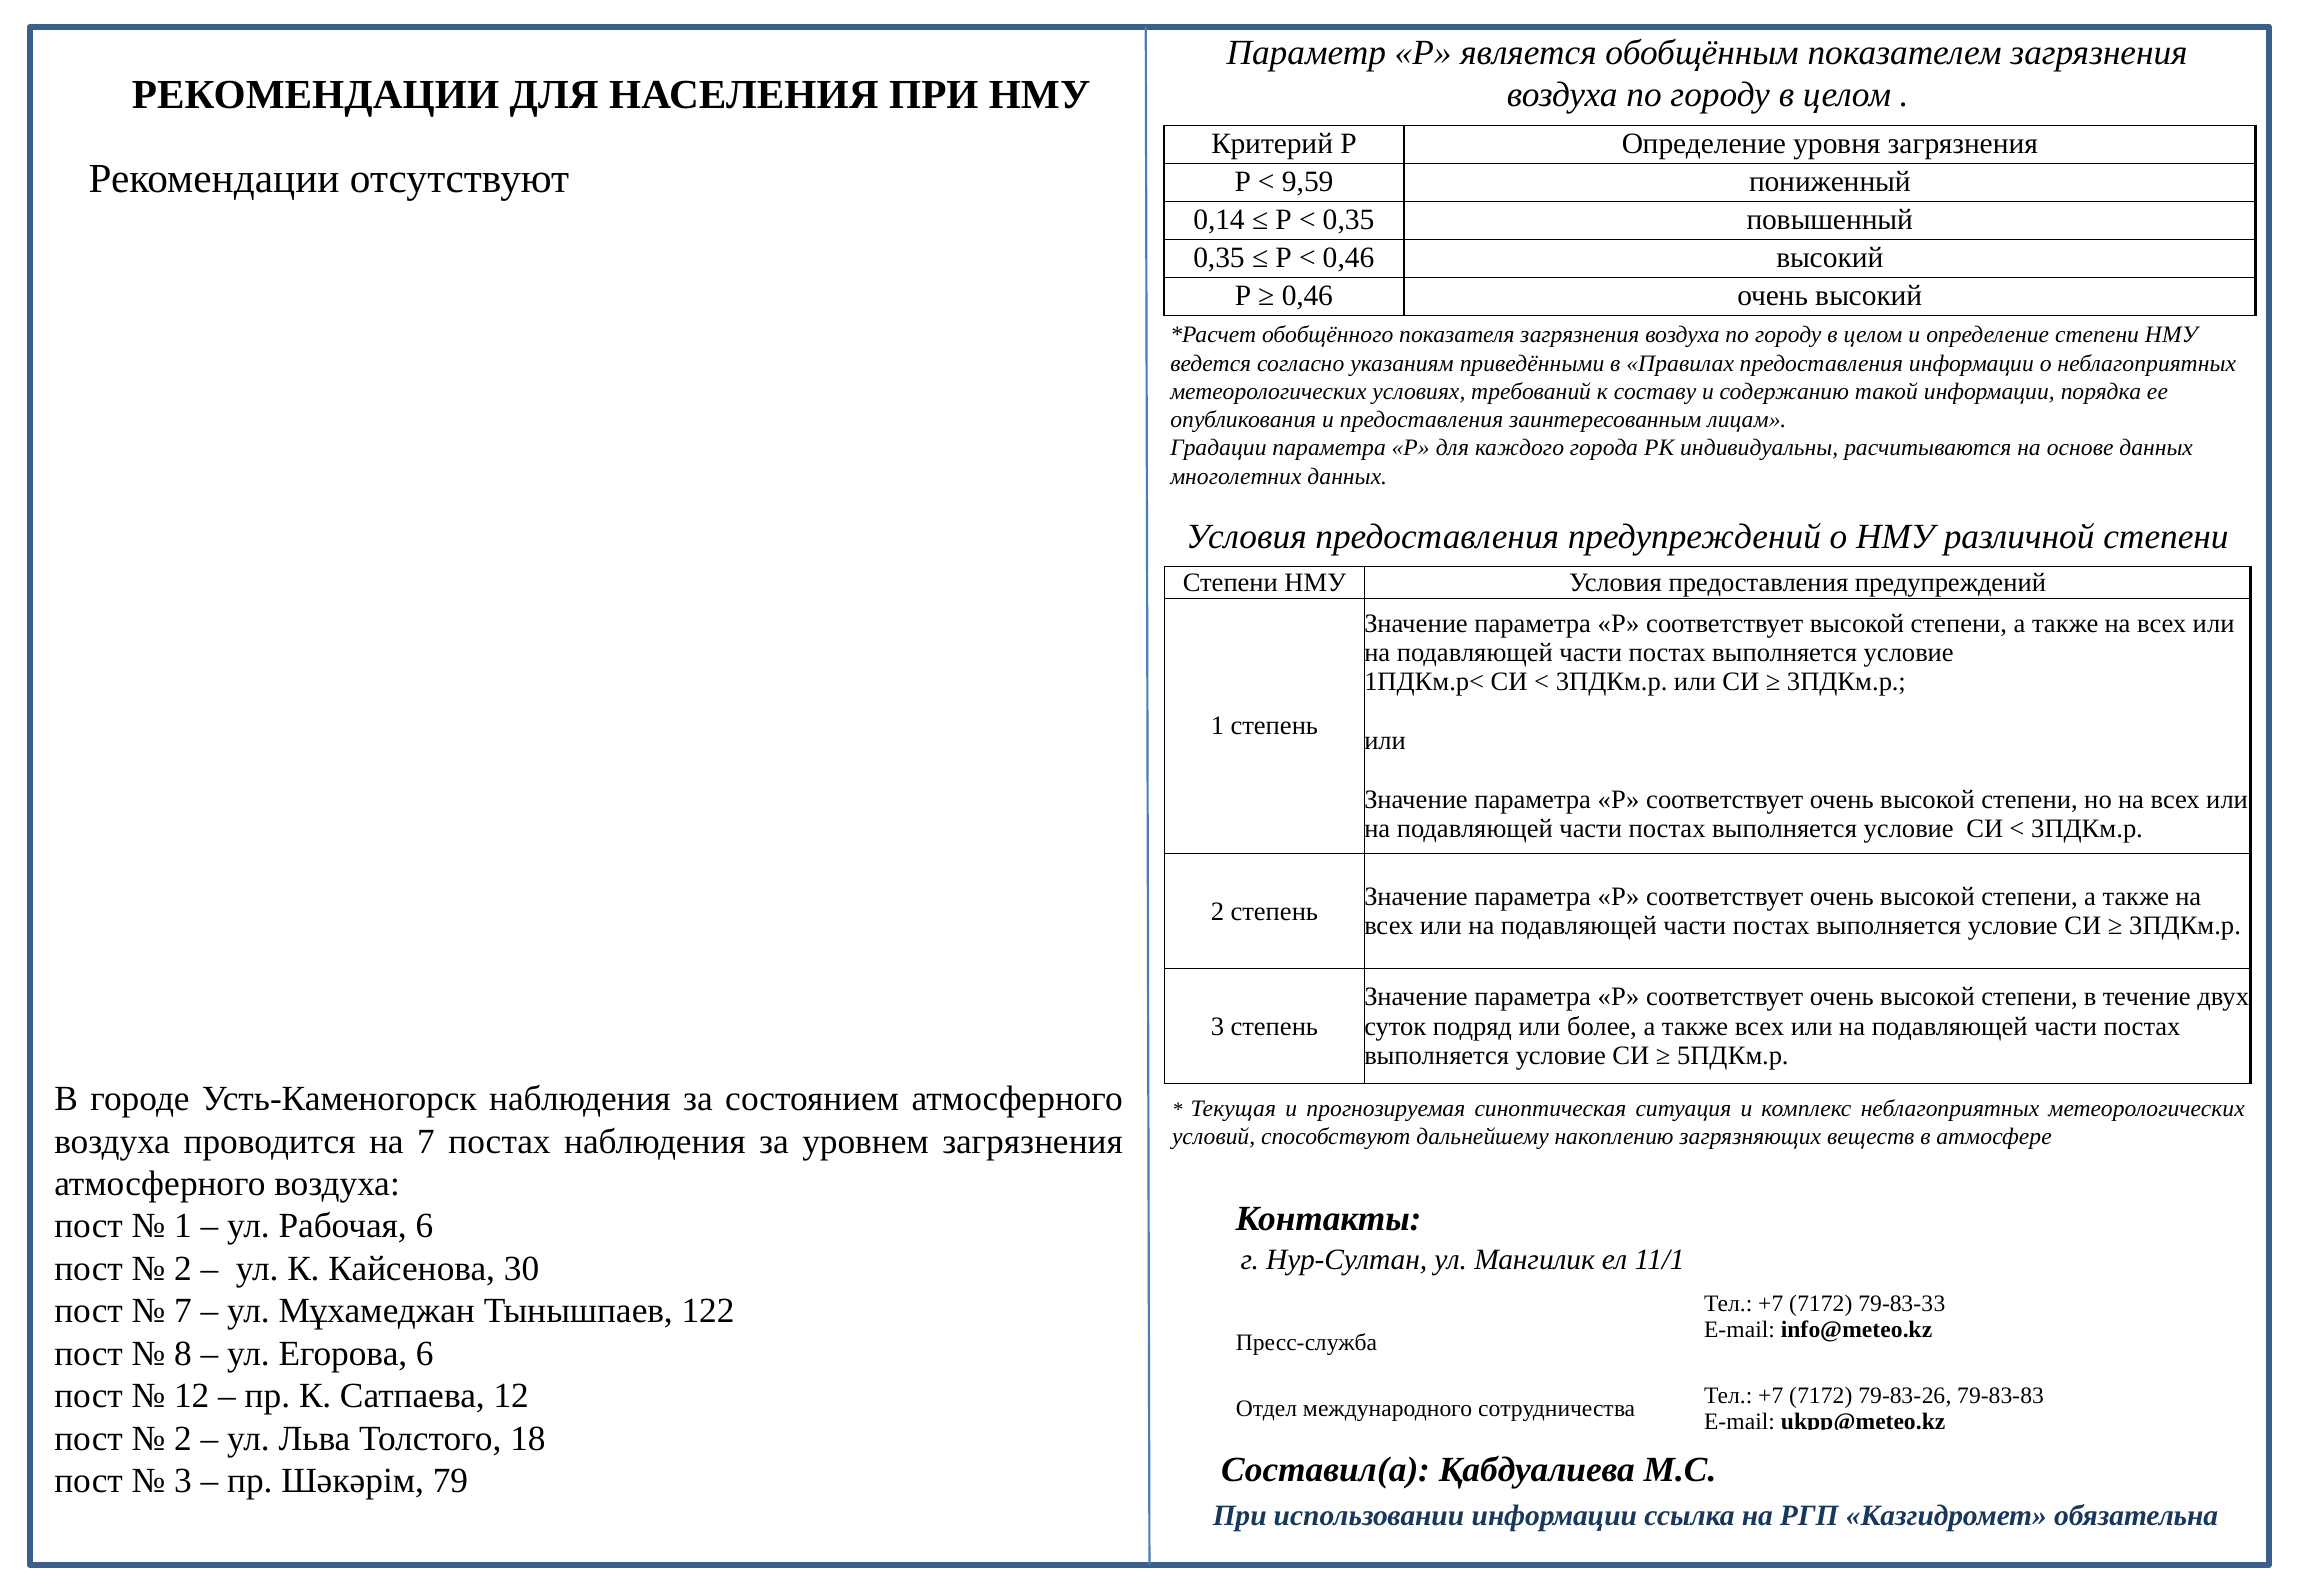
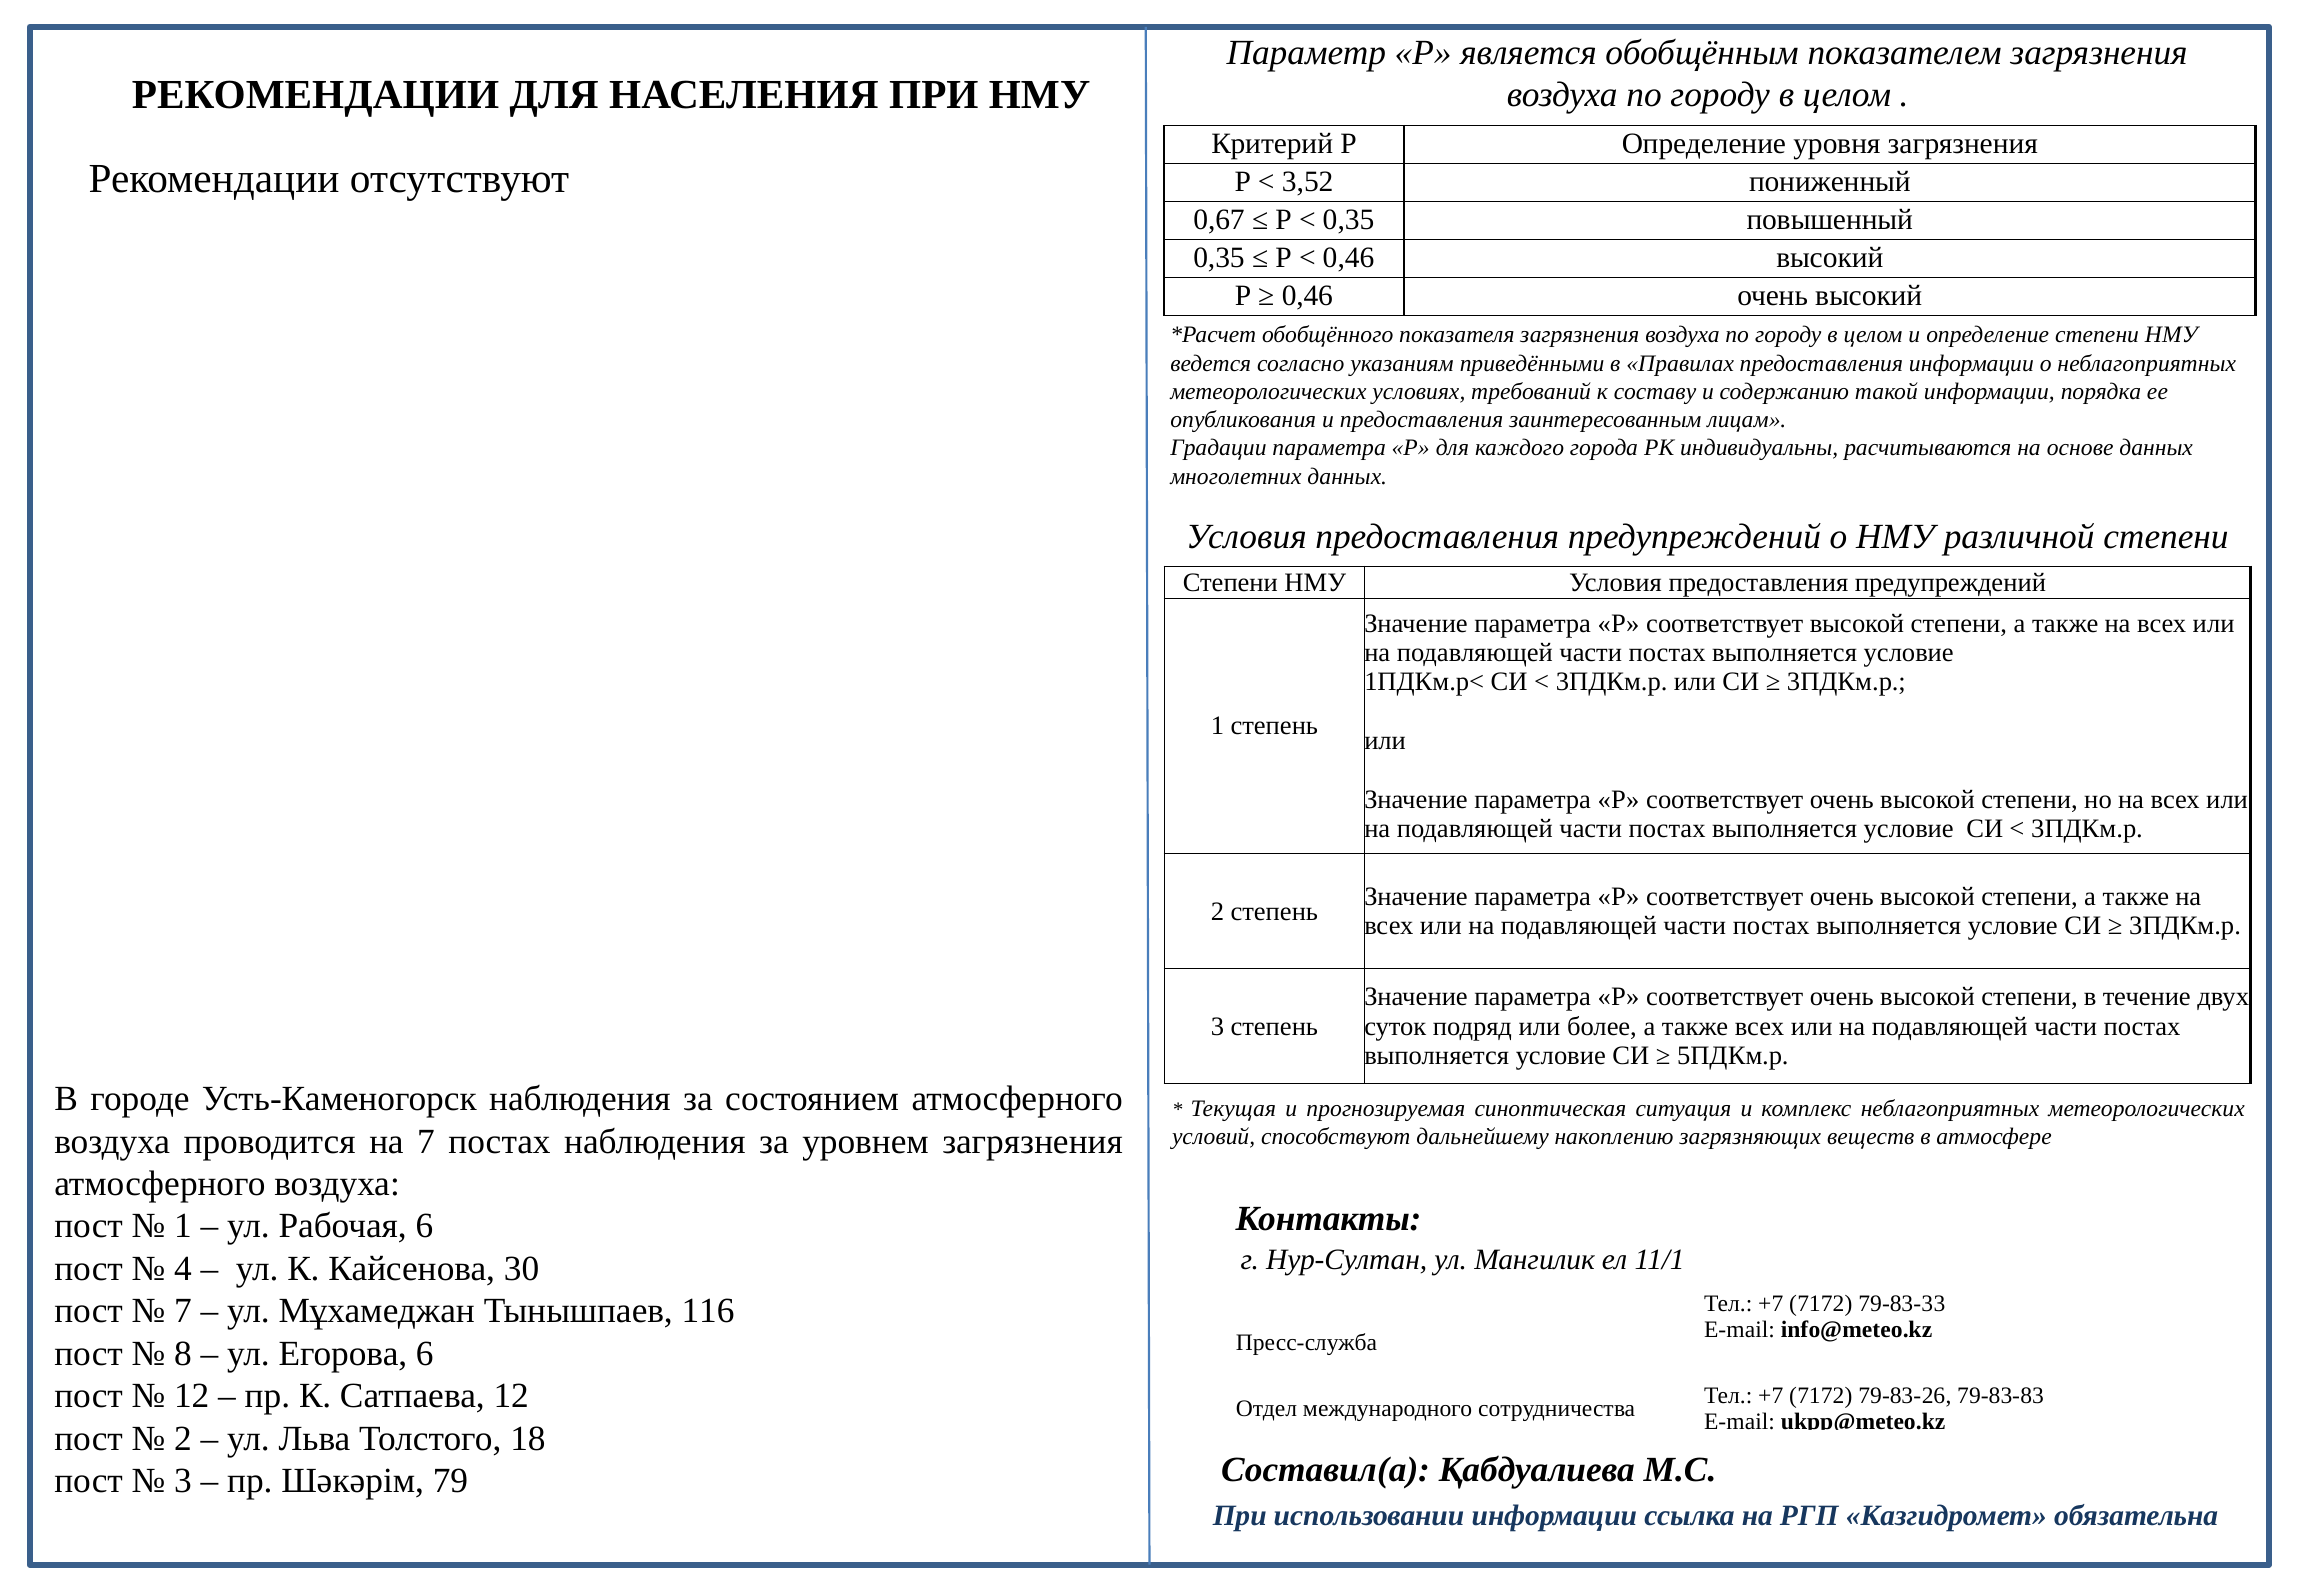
9,59: 9,59 -> 3,52
0,14: 0,14 -> 0,67
2 at (183, 1268): 2 -> 4
122: 122 -> 116
